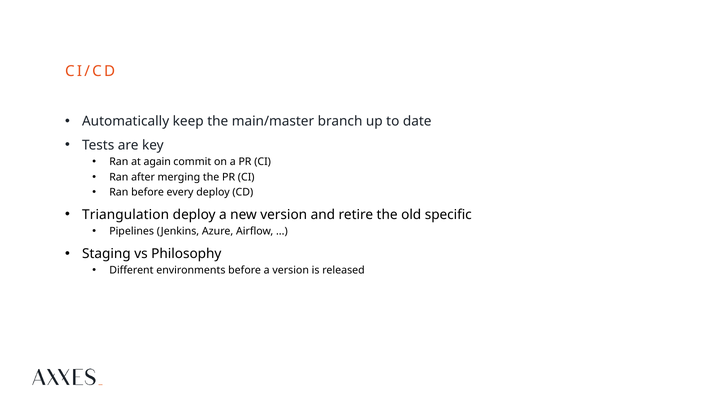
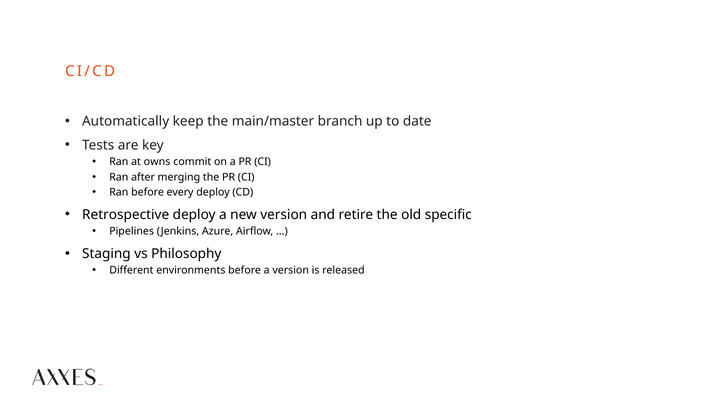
again: again -> owns
Triangulation: Triangulation -> Retrospective
